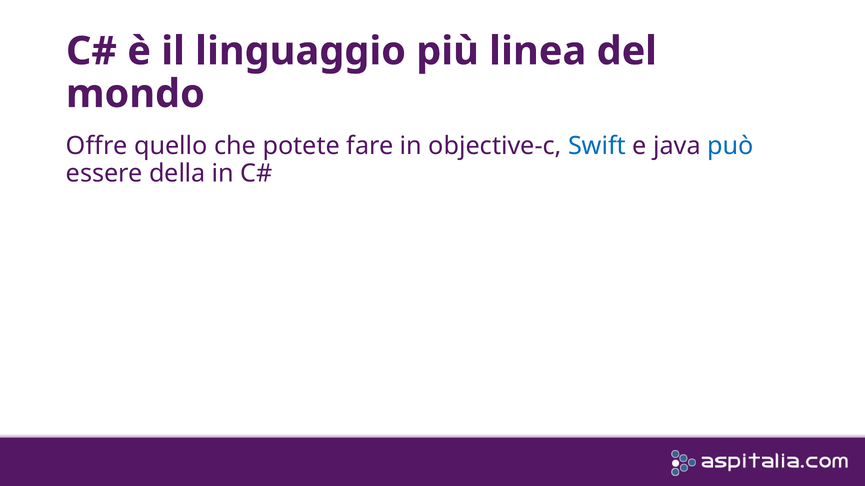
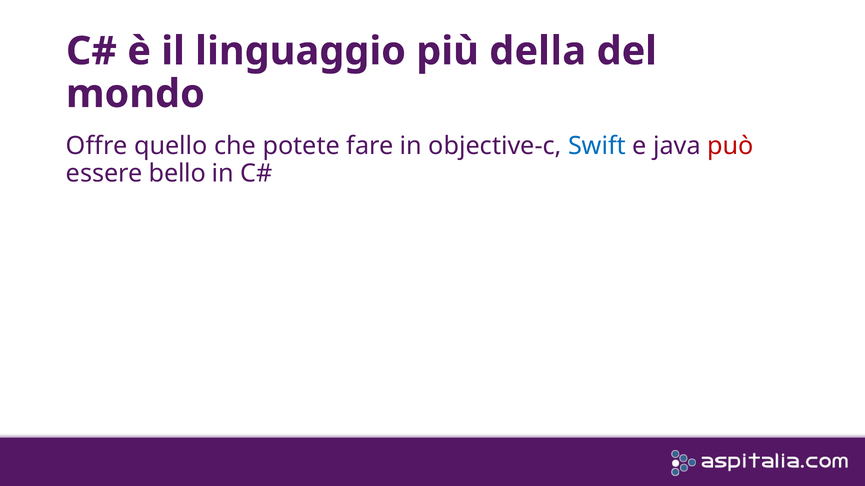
linea: linea -> della
può colour: blue -> red
della: della -> bello
